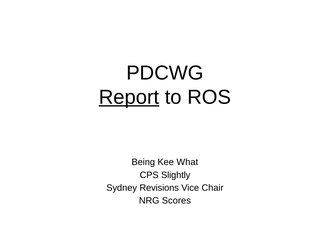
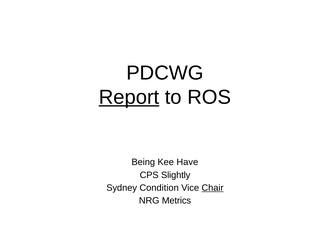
What: What -> Have
Revisions: Revisions -> Condition
Chair underline: none -> present
Scores: Scores -> Metrics
